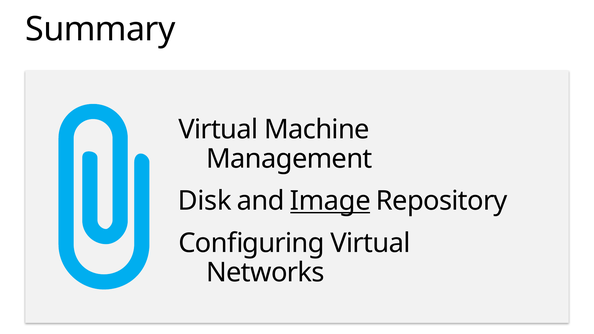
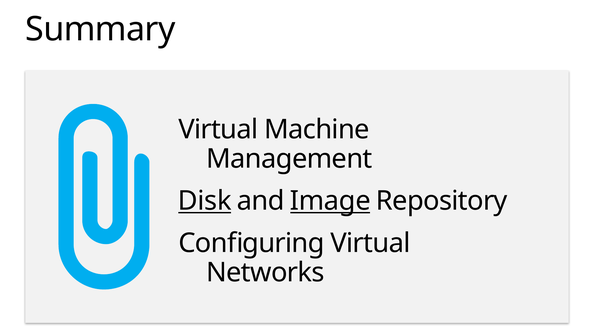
Disk underline: none -> present
